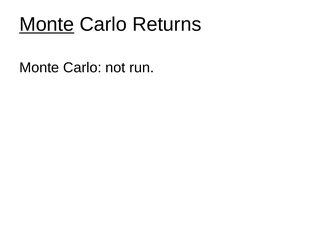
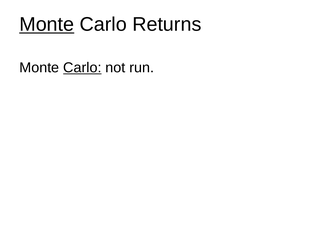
Carlo at (82, 68) underline: none -> present
